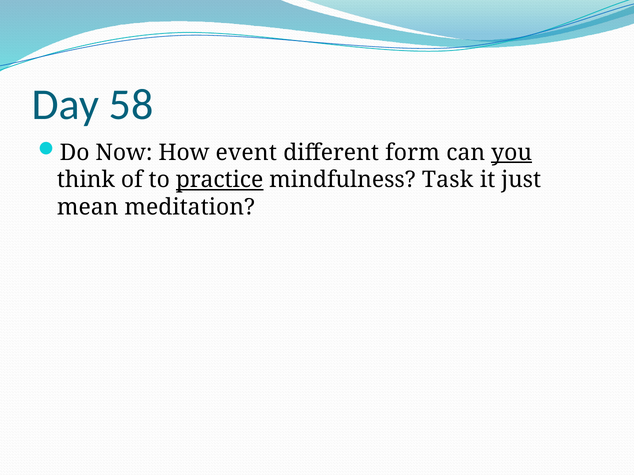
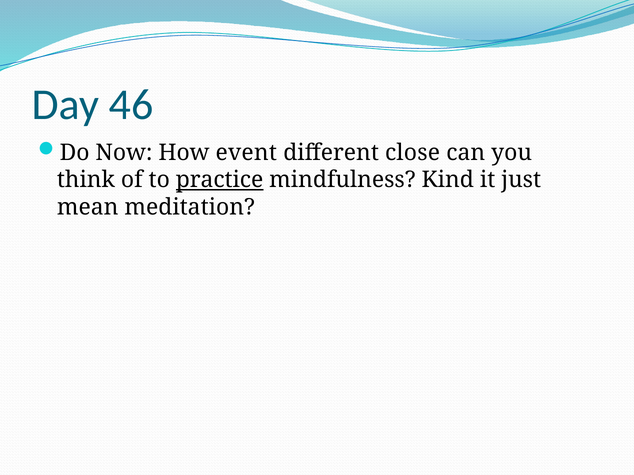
58: 58 -> 46
form: form -> close
you underline: present -> none
Task: Task -> Kind
